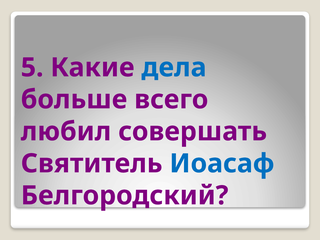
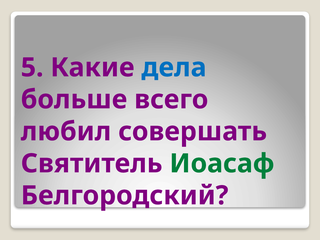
Иоасаф colour: blue -> green
